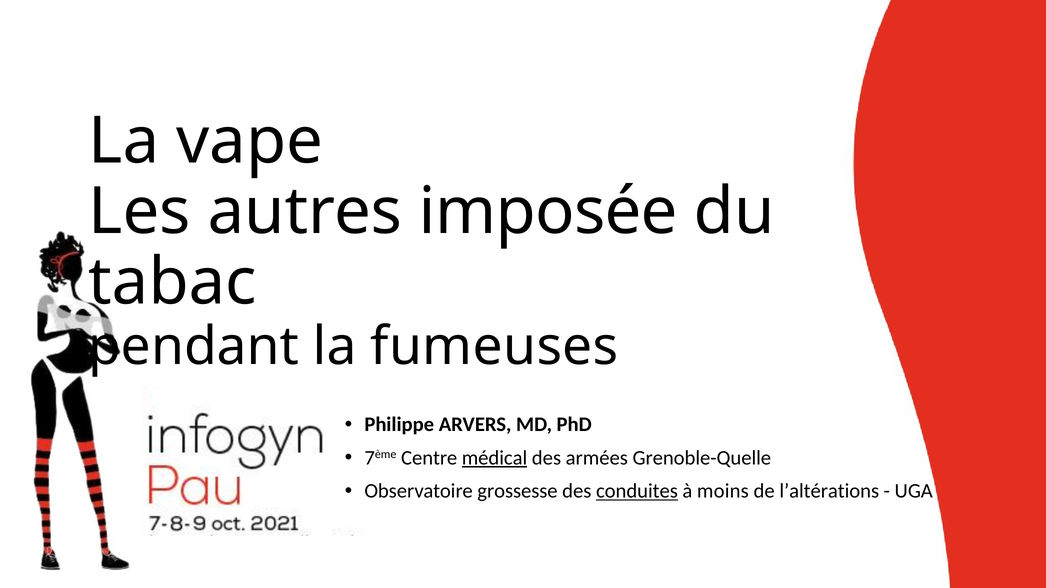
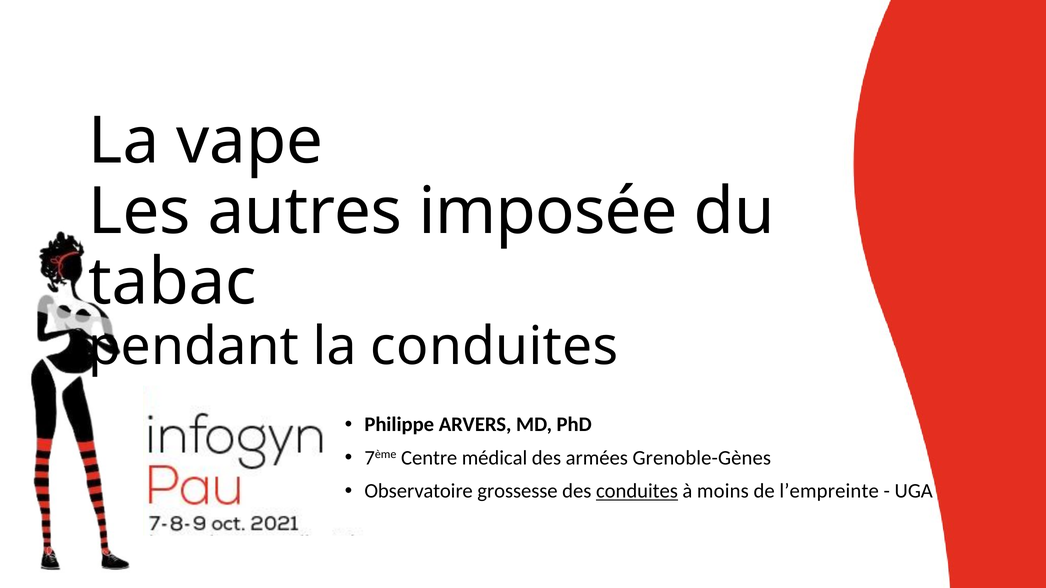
la fumeuses: fumeuses -> conduites
médical underline: present -> none
Grenoble-Quelle: Grenoble-Quelle -> Grenoble-Gènes
l’altérations: l’altérations -> l’empreinte
